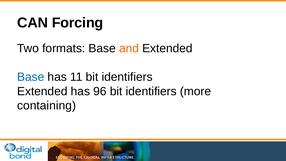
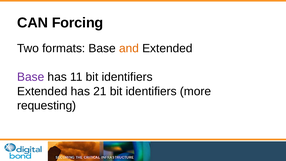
Base at (31, 77) colour: blue -> purple
96: 96 -> 21
containing: containing -> requesting
